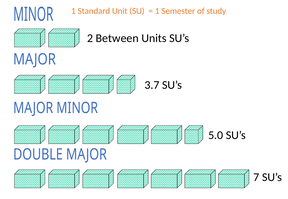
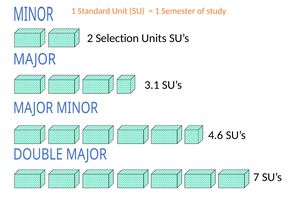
Between: Between -> Selection
3.7: 3.7 -> 3.1
5.0: 5.0 -> 4.6
